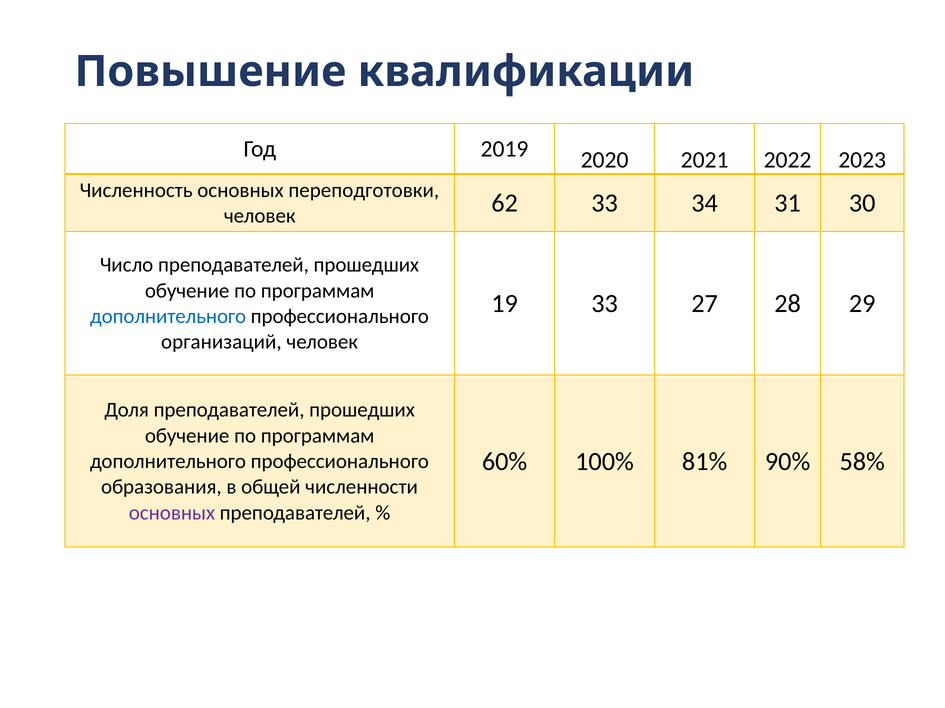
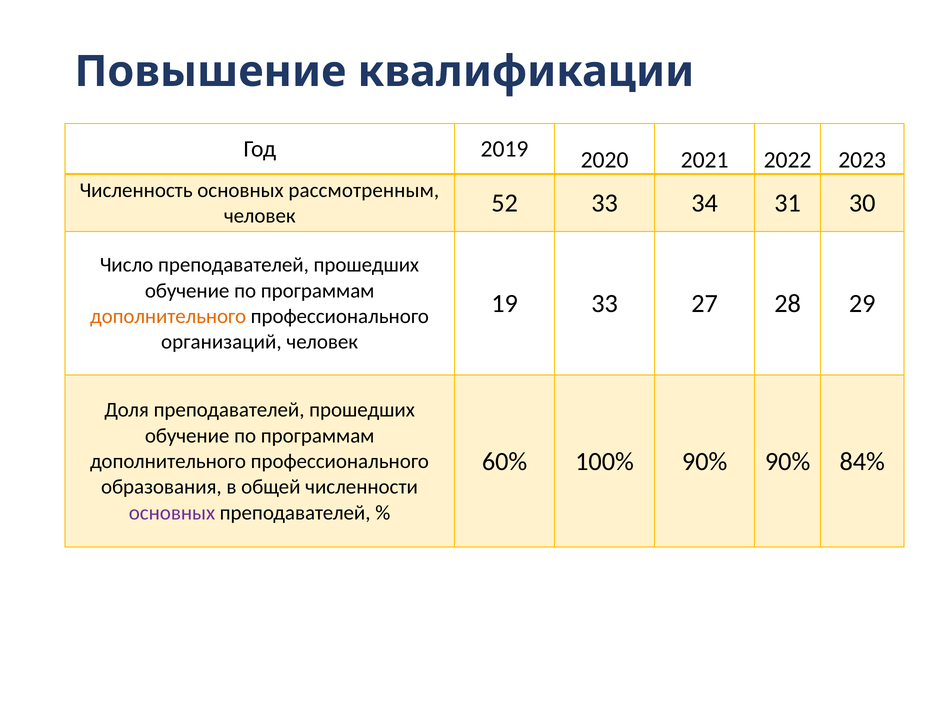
переподготовки: переподготовки -> рассмотренным
62: 62 -> 52
дополнительного at (168, 317) colour: blue -> orange
100% 81%: 81% -> 90%
58%: 58% -> 84%
